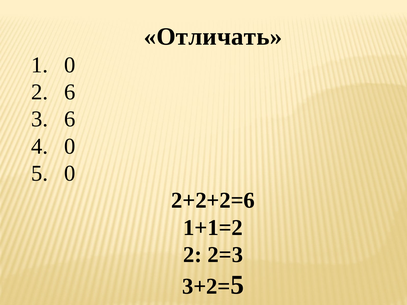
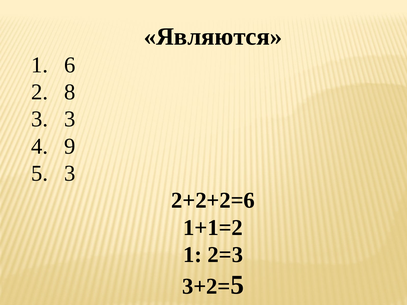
Отличать: Отличать -> Являются
1 0: 0 -> 6
2 6: 6 -> 8
6 at (70, 119): 6 -> 3
0 at (70, 146): 0 -> 9
0 at (70, 173): 0 -> 3
2 at (193, 255): 2 -> 1
